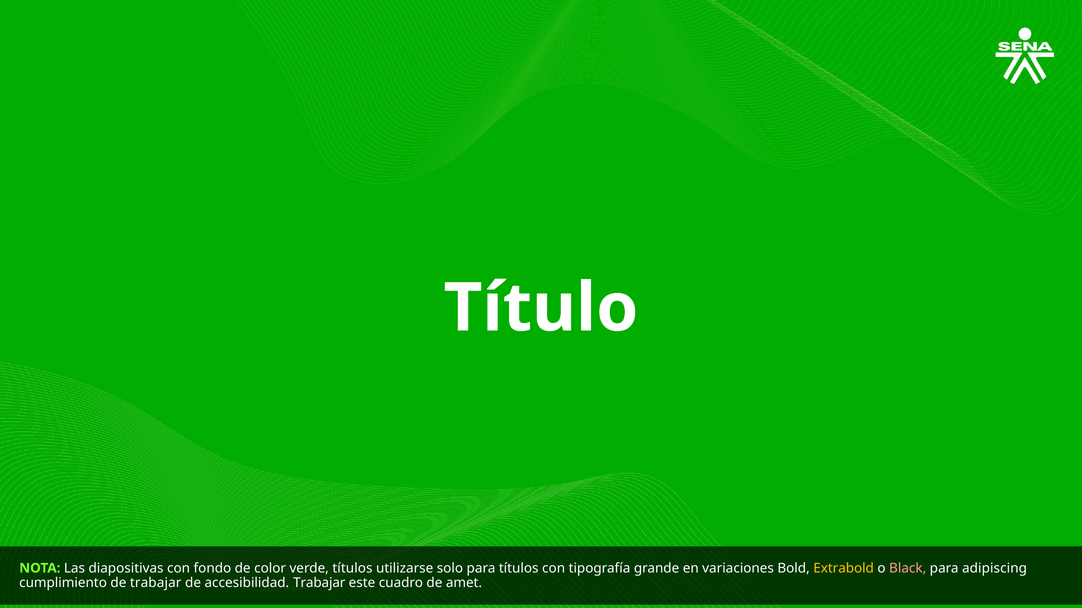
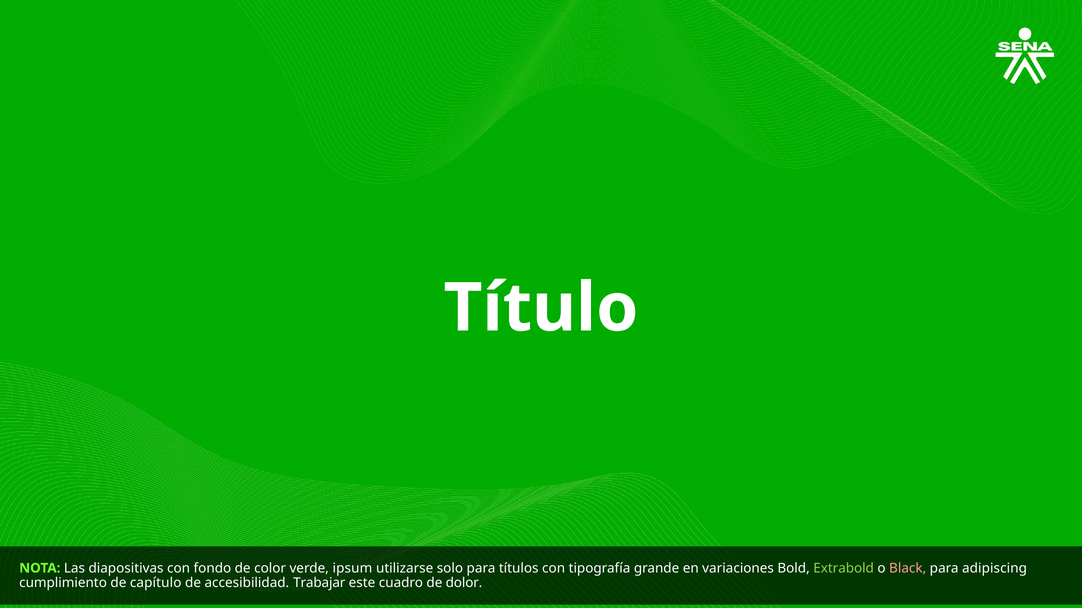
verde títulos: títulos -> ipsum
Extrabold colour: yellow -> light green
de trabajar: trabajar -> capítulo
amet: amet -> dolor
